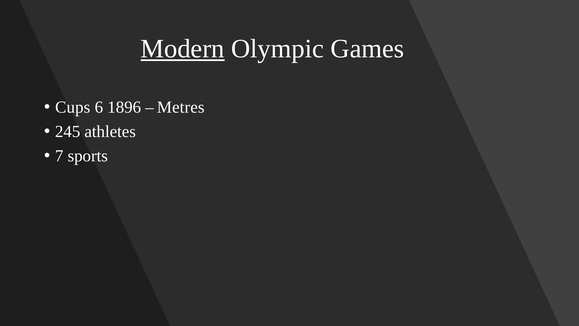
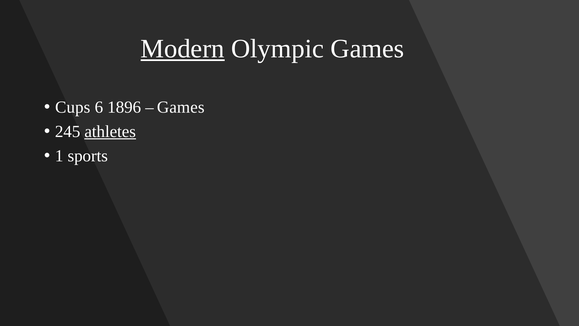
Metres at (181, 107): Metres -> Games
athletes underline: none -> present
7: 7 -> 1
